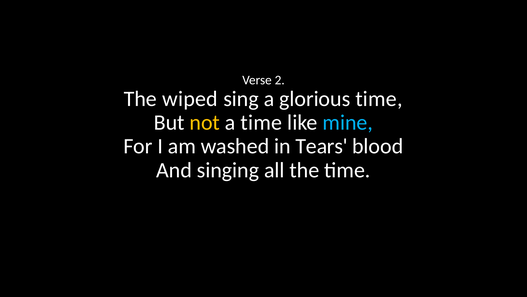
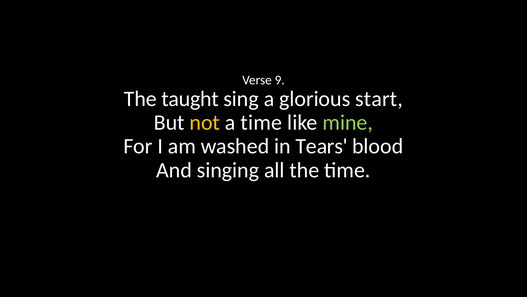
2: 2 -> 9
wiped: wiped -> taught
glorious time: time -> start
mine colour: light blue -> light green
